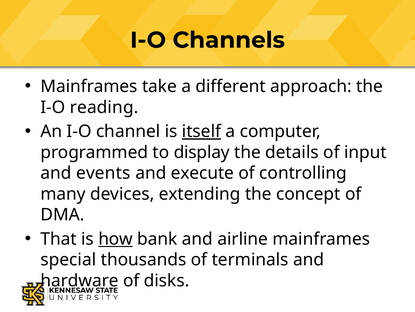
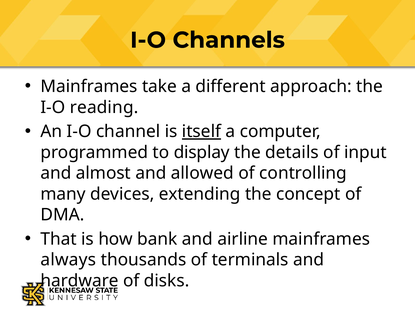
events: events -> almost
execute: execute -> allowed
how underline: present -> none
special: special -> always
